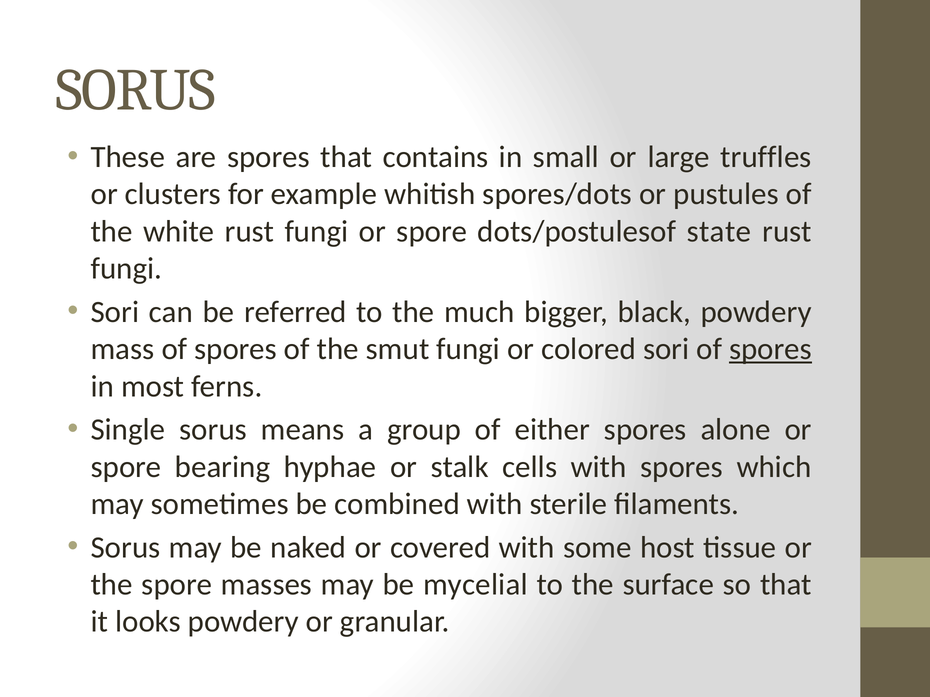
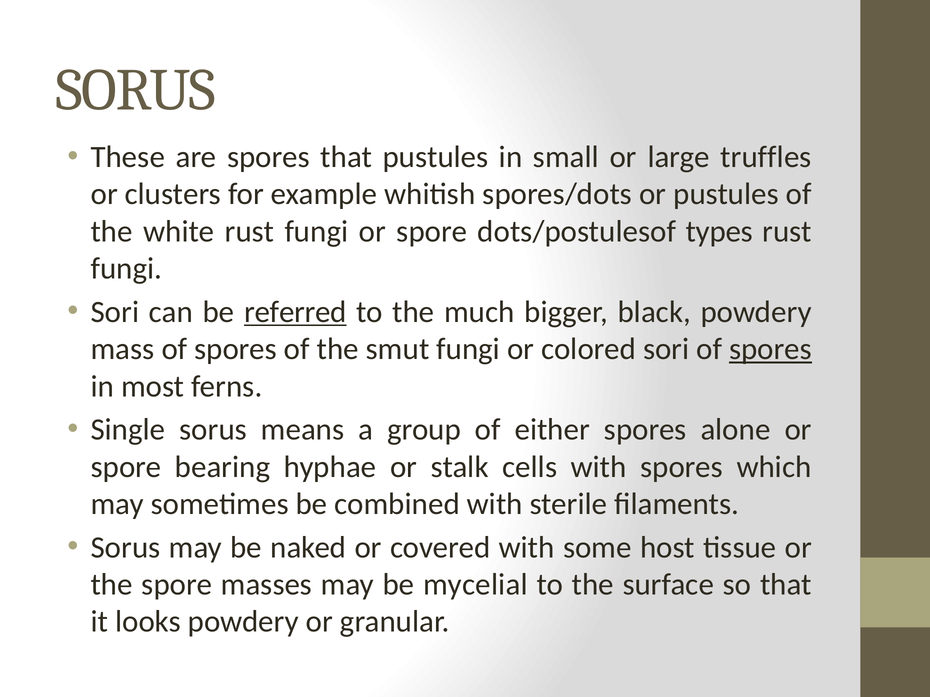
that contains: contains -> pustules
state: state -> types
referred underline: none -> present
